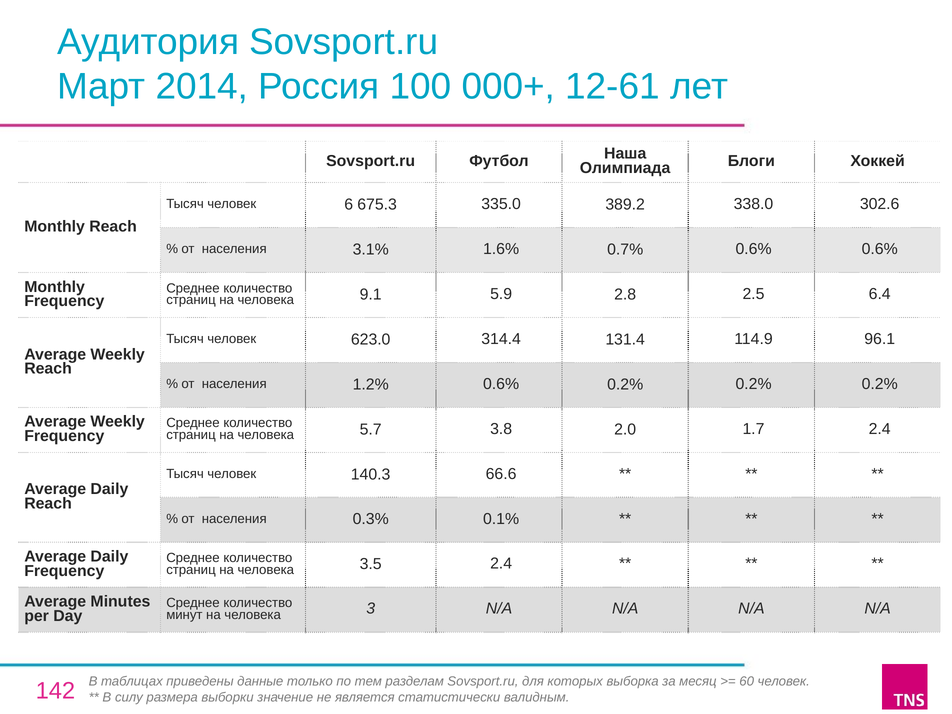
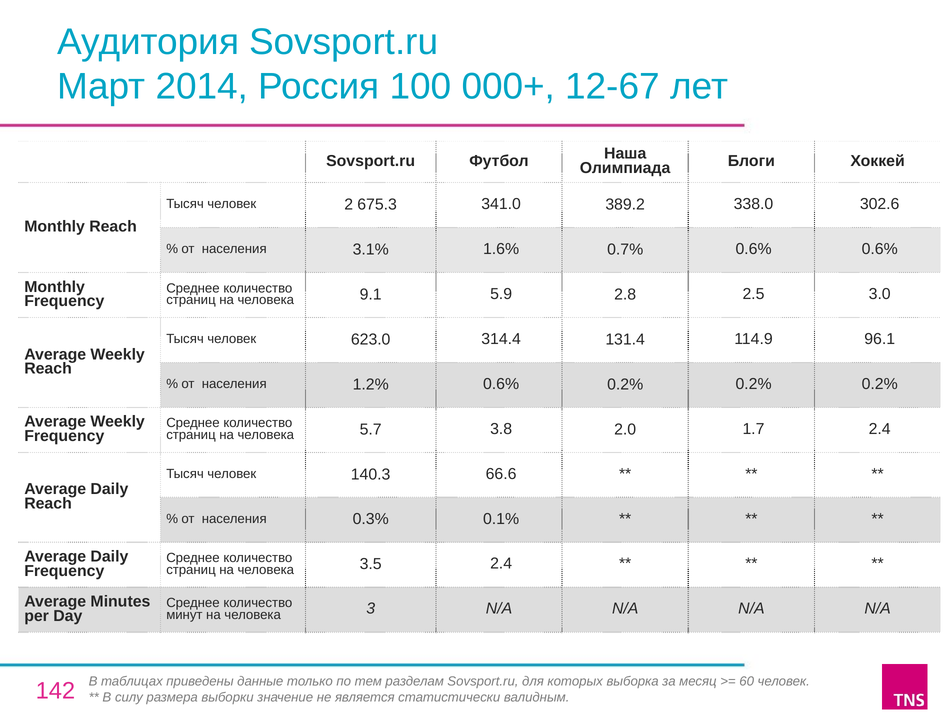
12-61: 12-61 -> 12-67
6: 6 -> 2
335.0: 335.0 -> 341.0
6.4: 6.4 -> 3.0
